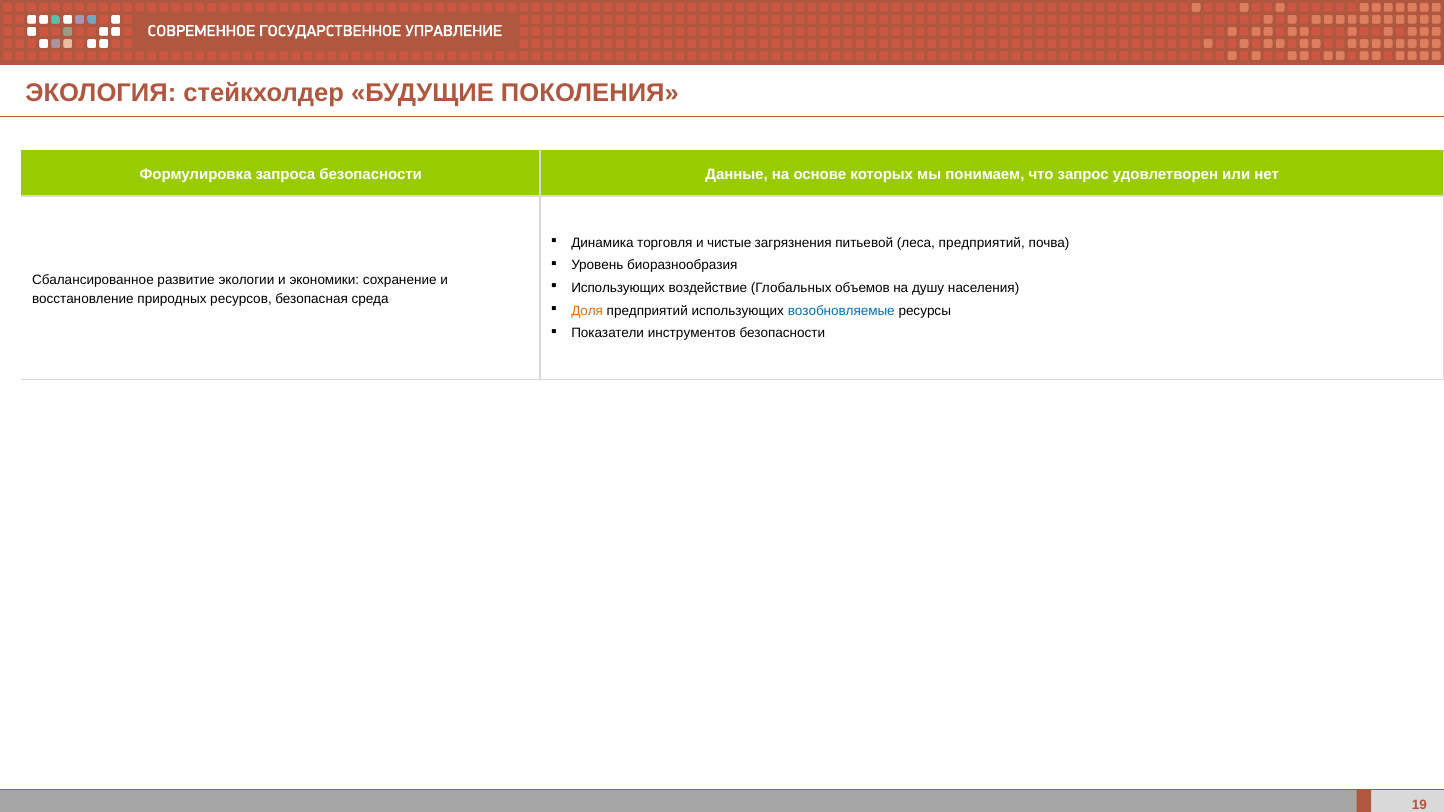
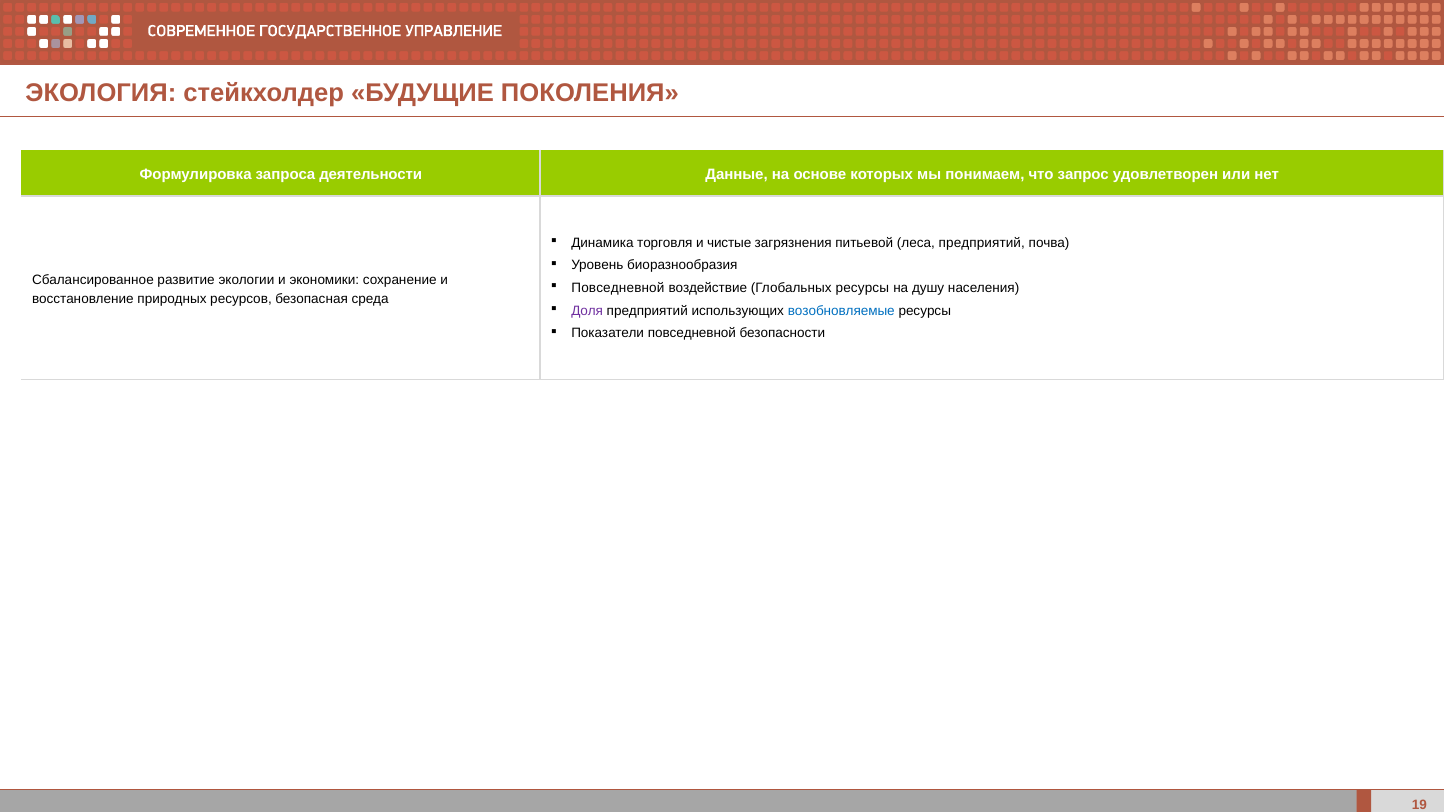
запроса безопасности: безопасности -> деятельности
Использующих at (618, 288): Использующих -> Повседневной
Глобальных объемов: объемов -> ресурсы
Доля colour: orange -> purple
Показатели инструментов: инструментов -> повседневной
